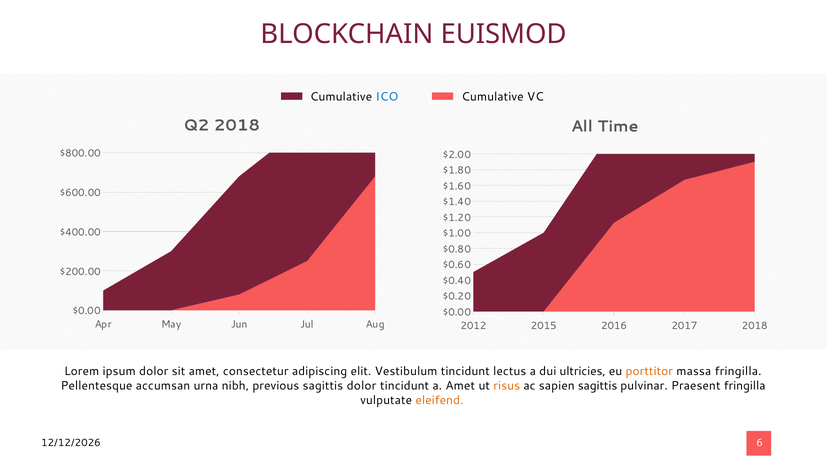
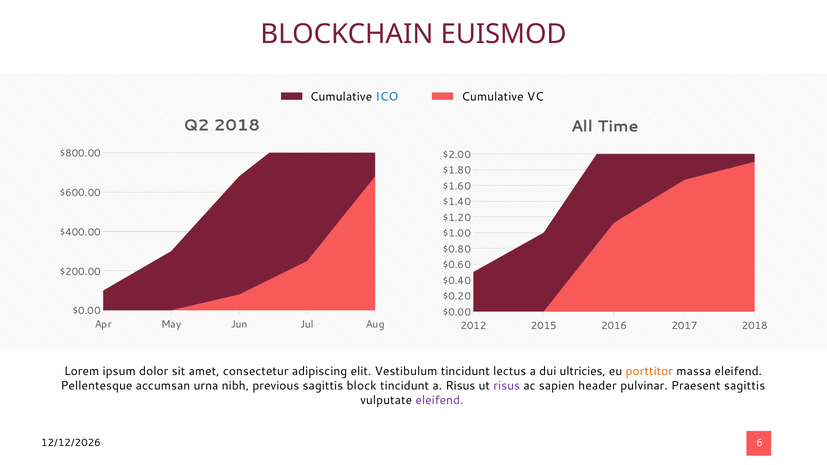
massa fringilla: fringilla -> eleifend
sagittis dolor: dolor -> block
a Amet: Amet -> Risus
risus at (507, 386) colour: orange -> purple
sapien sagittis: sagittis -> header
Praesent fringilla: fringilla -> sagittis
eleifend at (439, 400) colour: orange -> purple
